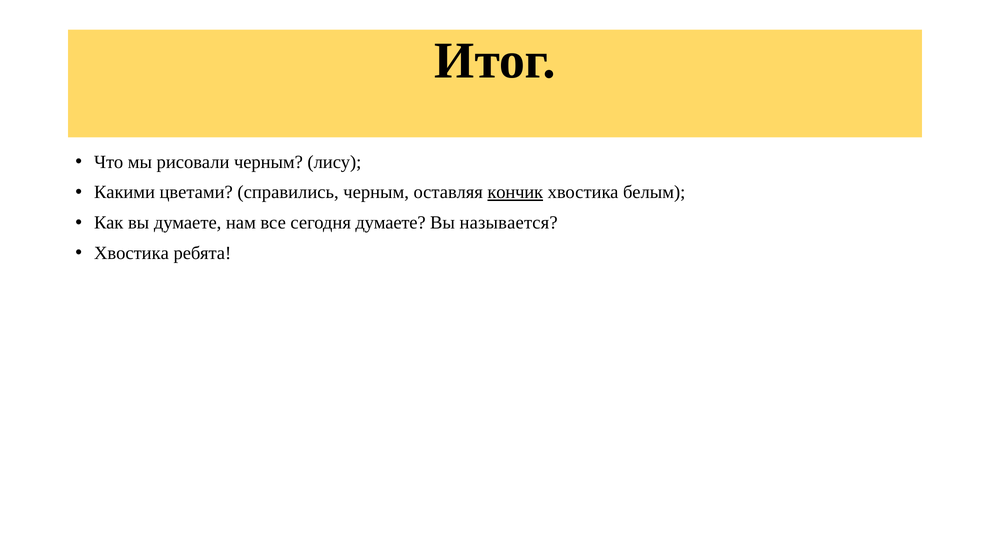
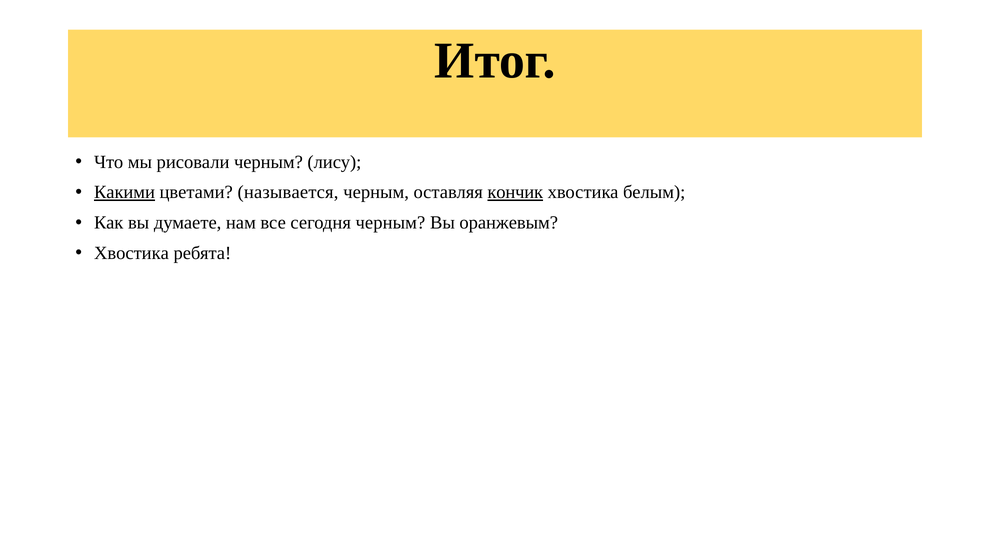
Какими underline: none -> present
справились: справились -> называется
сегодня думаете: думаете -> черным
называется: называется -> оранжевым
